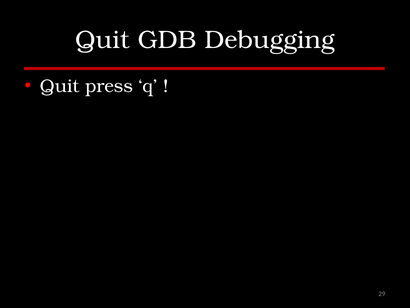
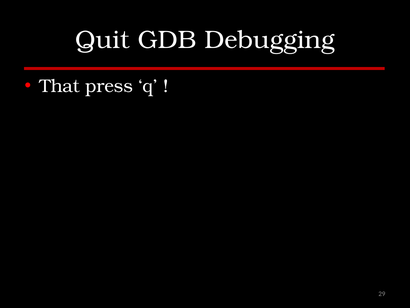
Quit at (60, 86): Quit -> That
